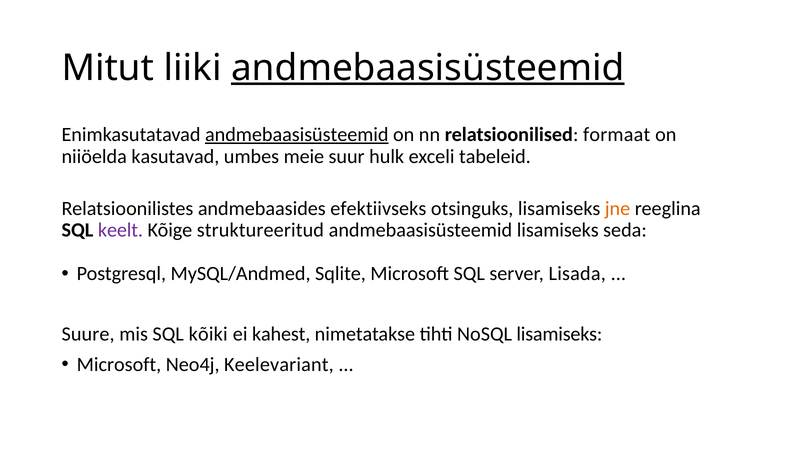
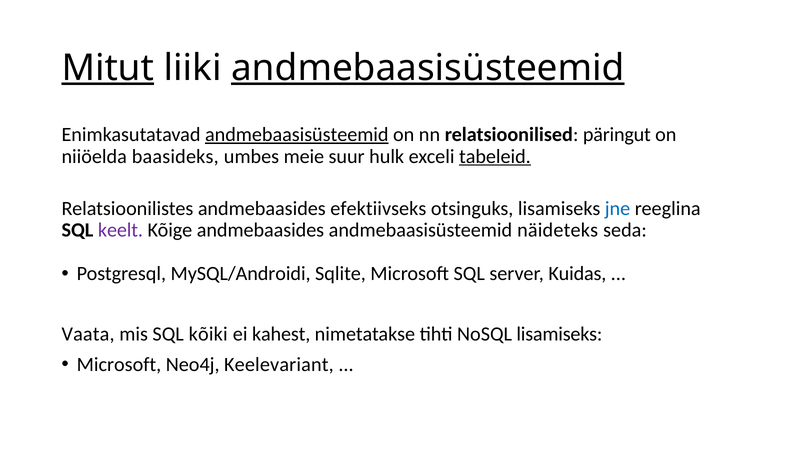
Mitut underline: none -> present
formaat: formaat -> päringut
kasutavad: kasutavad -> baasideks
tabeleid underline: none -> present
jne colour: orange -> blue
Kõige struktureeritud: struktureeritud -> andmebaasides
andmebaasisüsteemid lisamiseks: lisamiseks -> näideteks
MySQL/Andmed: MySQL/Andmed -> MySQL/Androidi
Lisada: Lisada -> Kuidas
Suure: Suure -> Vaata
